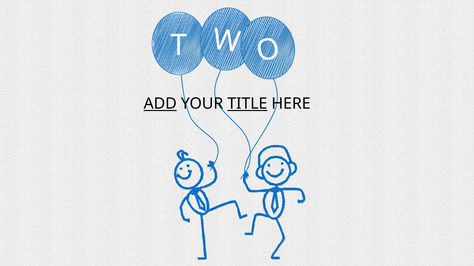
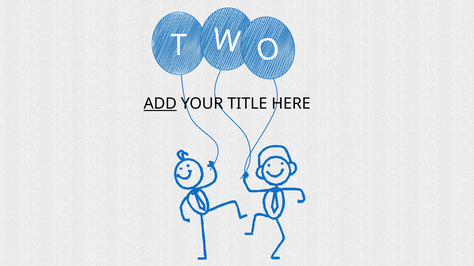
TITLE underline: present -> none
